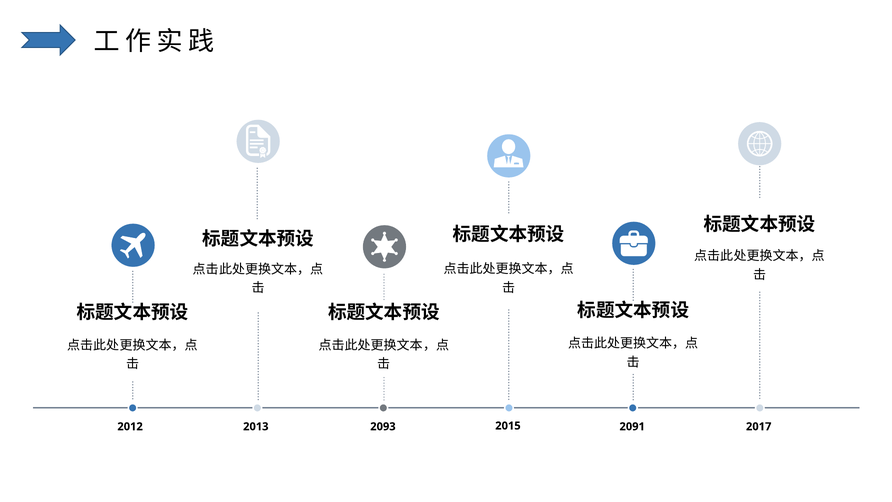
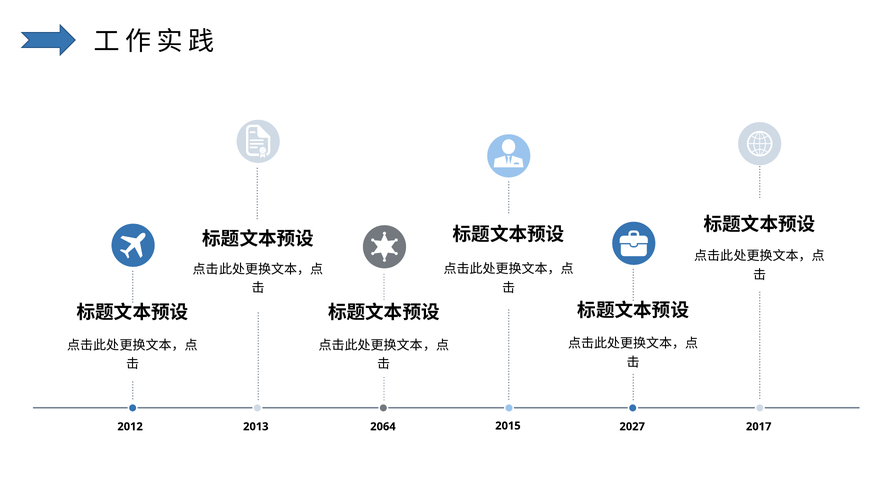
2093: 2093 -> 2064
2091: 2091 -> 2027
